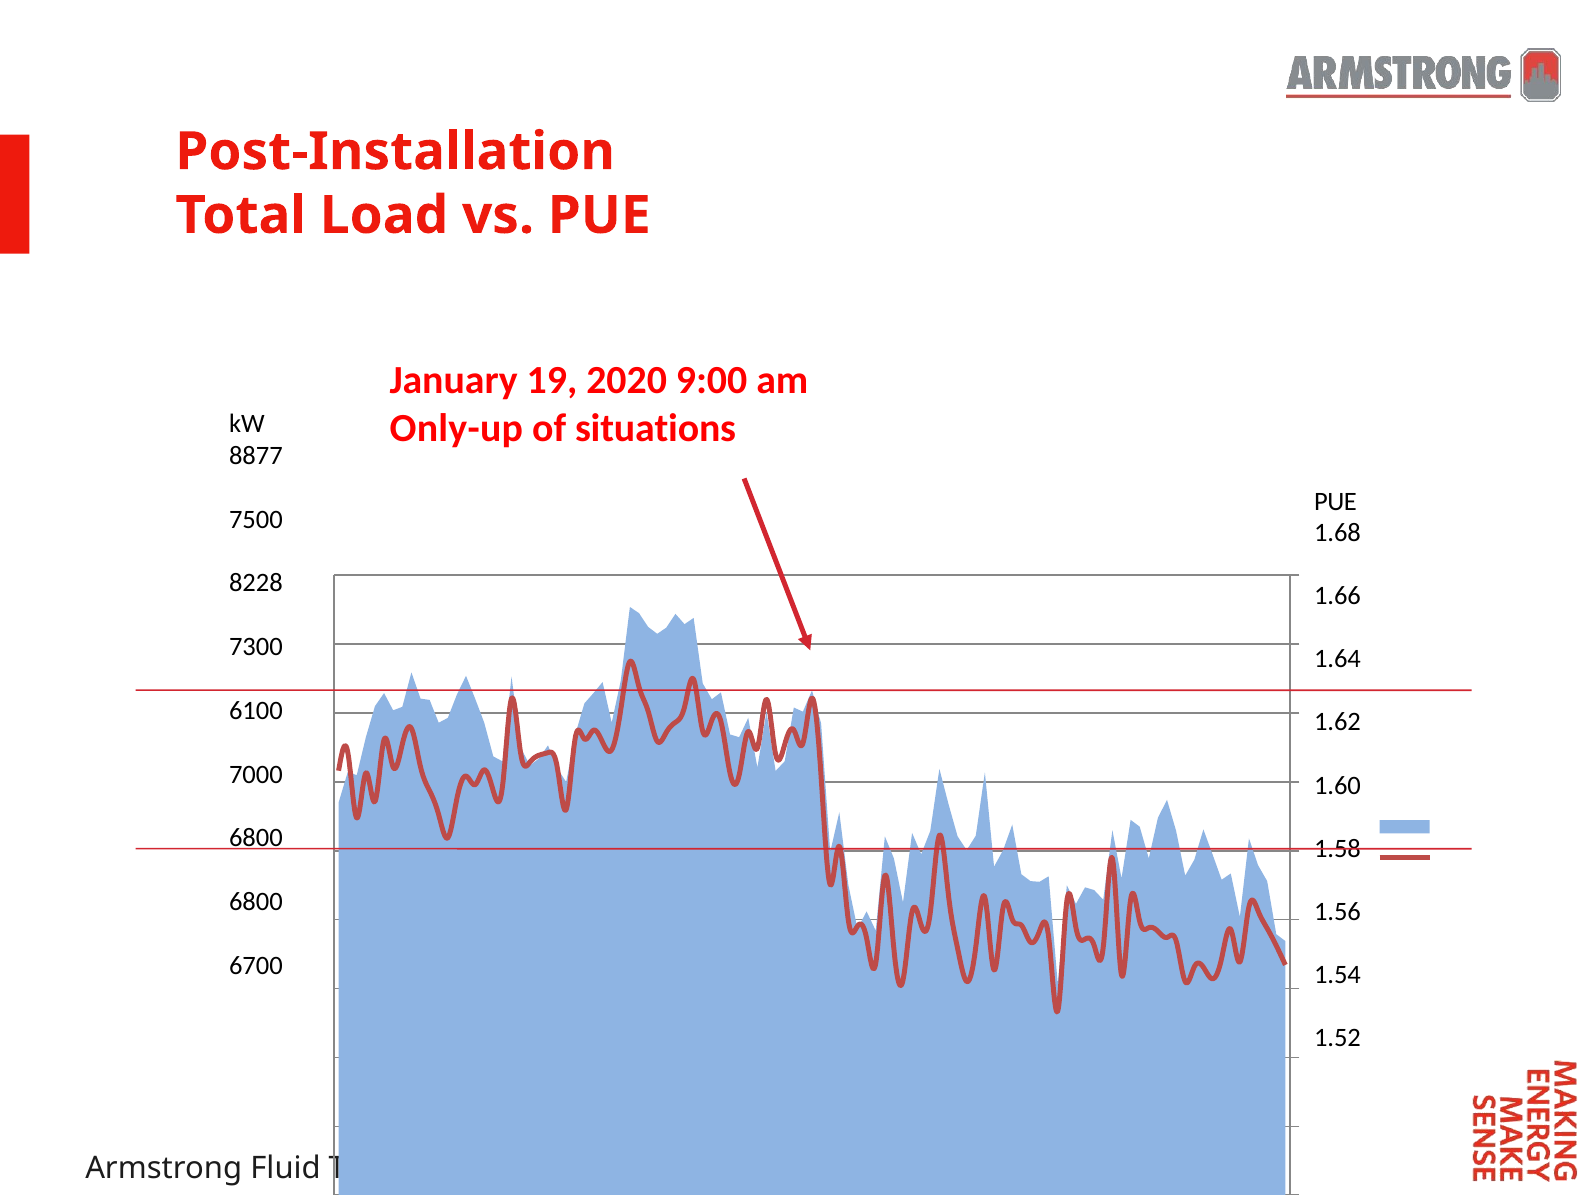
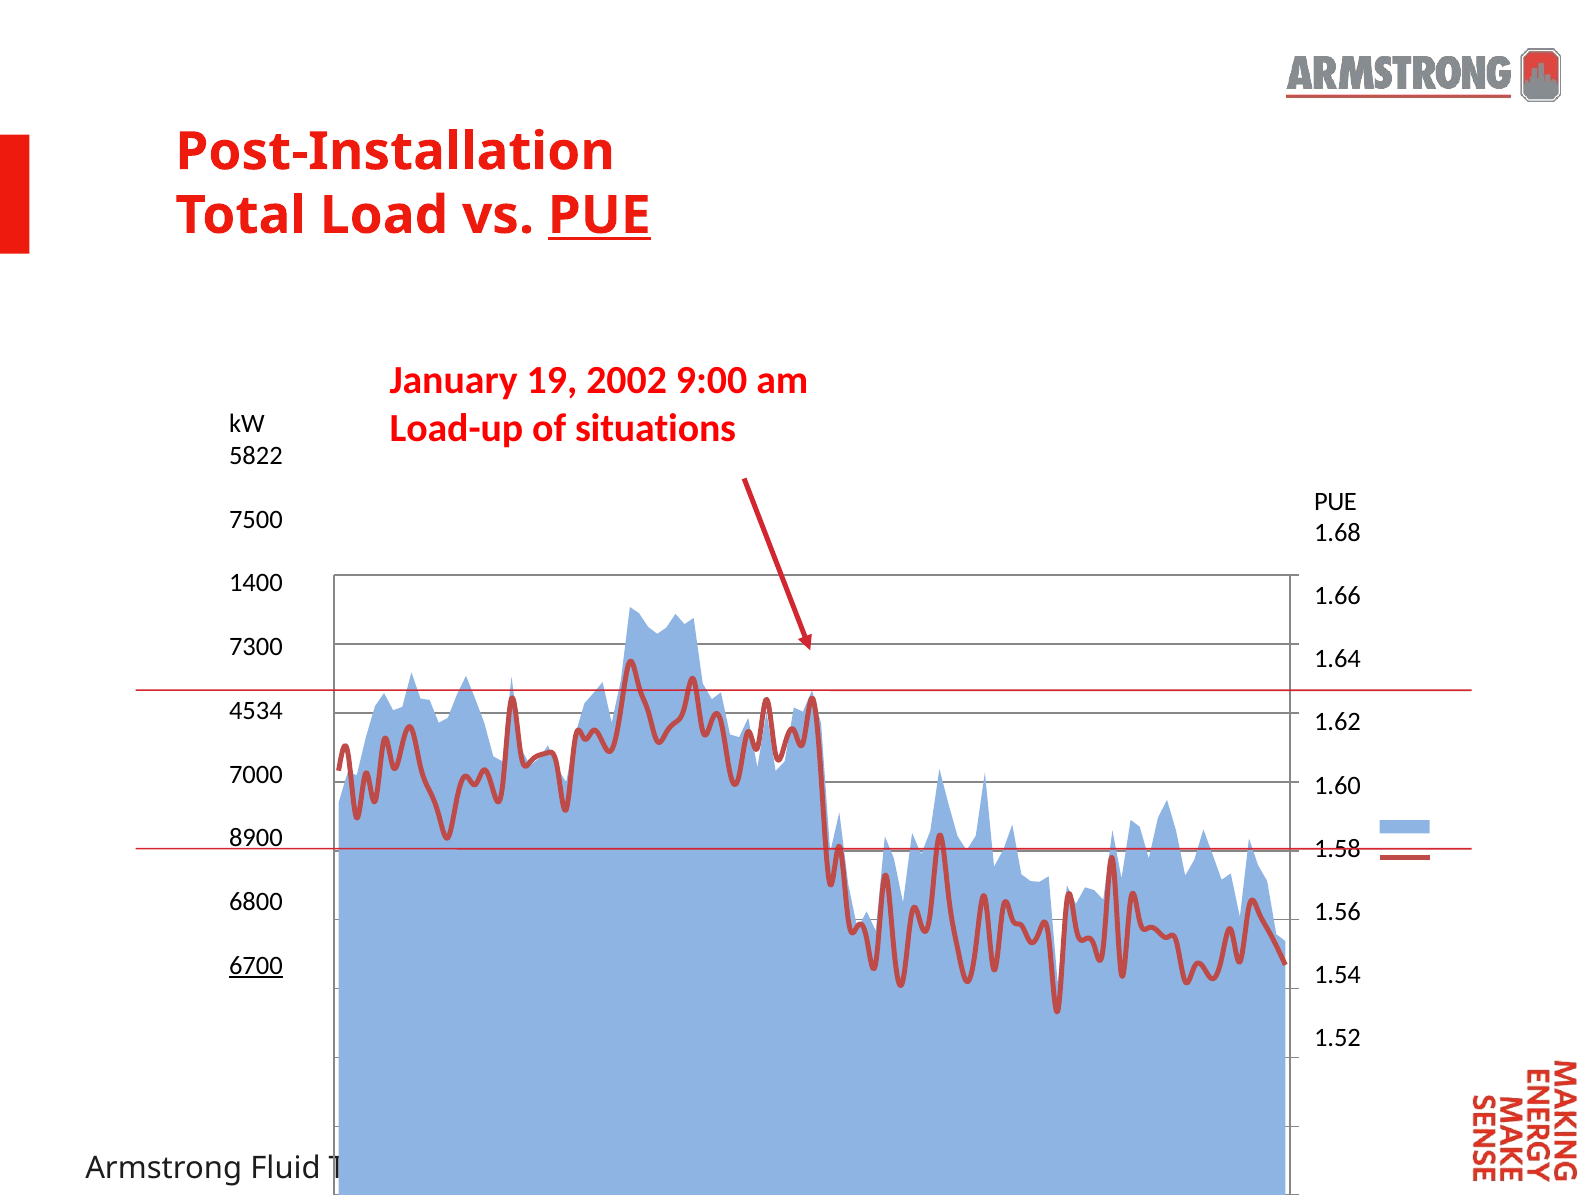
PUE at (599, 216) underline: none -> present
2020: 2020 -> 2002
Only-up: Only-up -> Load-up
8877: 8877 -> 5822
8228: 8228 -> 1400
6100: 6100 -> 4534
6800 at (256, 839): 6800 -> 8900
6700 at (256, 966) underline: none -> present
